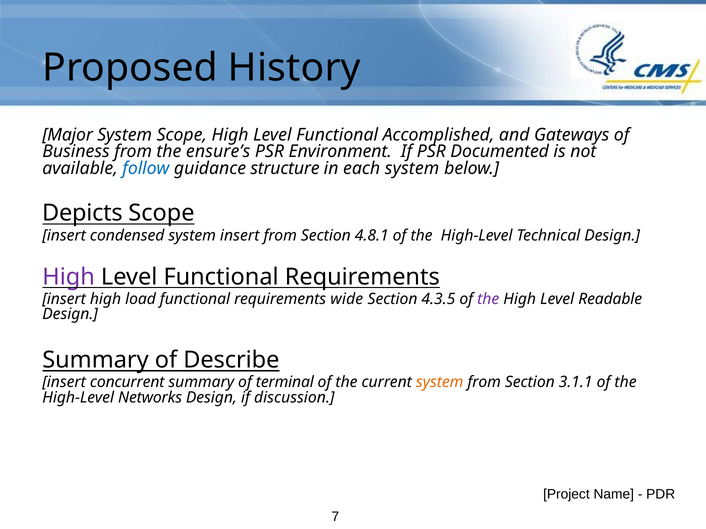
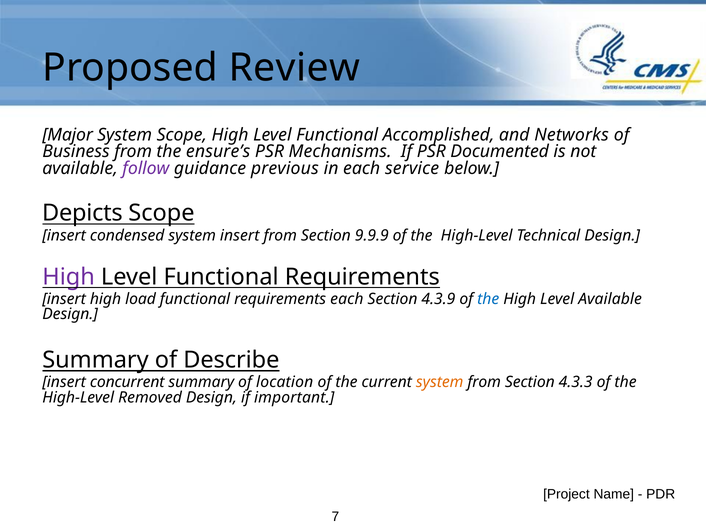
History: History -> Review
Gateways: Gateways -> Networks
Environment: Environment -> Mechanisms
follow colour: blue -> purple
structure: structure -> previous
each system: system -> service
4.8.1: 4.8.1 -> 9.9.9
requirements wide: wide -> each
4.3.5: 4.3.5 -> 4.3.9
the at (488, 299) colour: purple -> blue
Level Readable: Readable -> Available
terminal: terminal -> location
3.1.1: 3.1.1 -> 4.3.3
Networks: Networks -> Removed
discussion: discussion -> important
